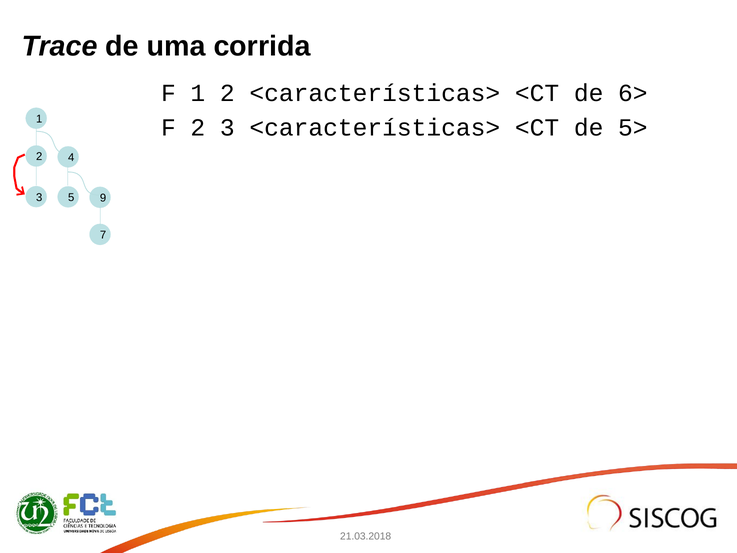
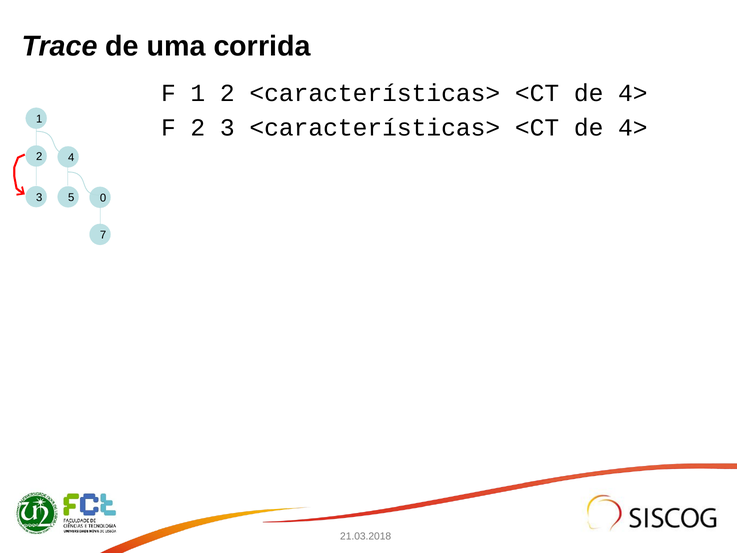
6> at (633, 93): 6> -> 4>
5> at (633, 128): 5> -> 4>
9: 9 -> 0
